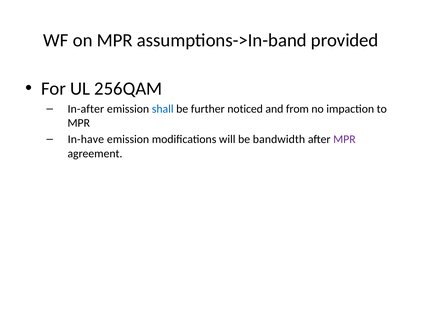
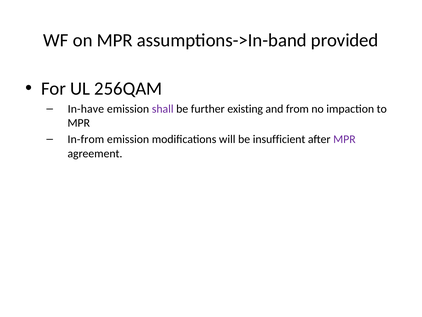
In-after: In-after -> In-have
shall colour: blue -> purple
noticed: noticed -> existing
In-have: In-have -> In-from
bandwidth: bandwidth -> insufficient
